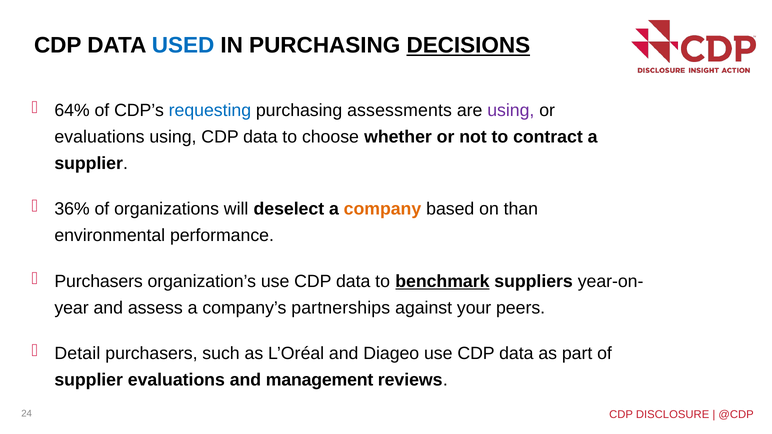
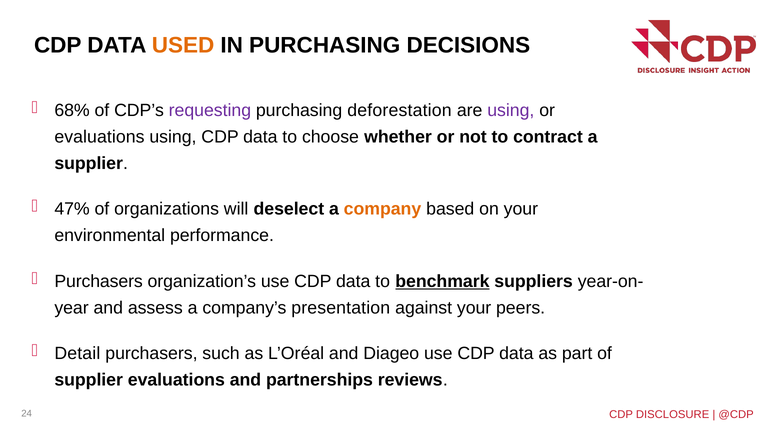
USED colour: blue -> orange
DECISIONS underline: present -> none
64%: 64% -> 68%
requesting colour: blue -> purple
assessments: assessments -> deforestation
36%: 36% -> 47%
on than: than -> your
partnerships: partnerships -> presentation
management: management -> partnerships
